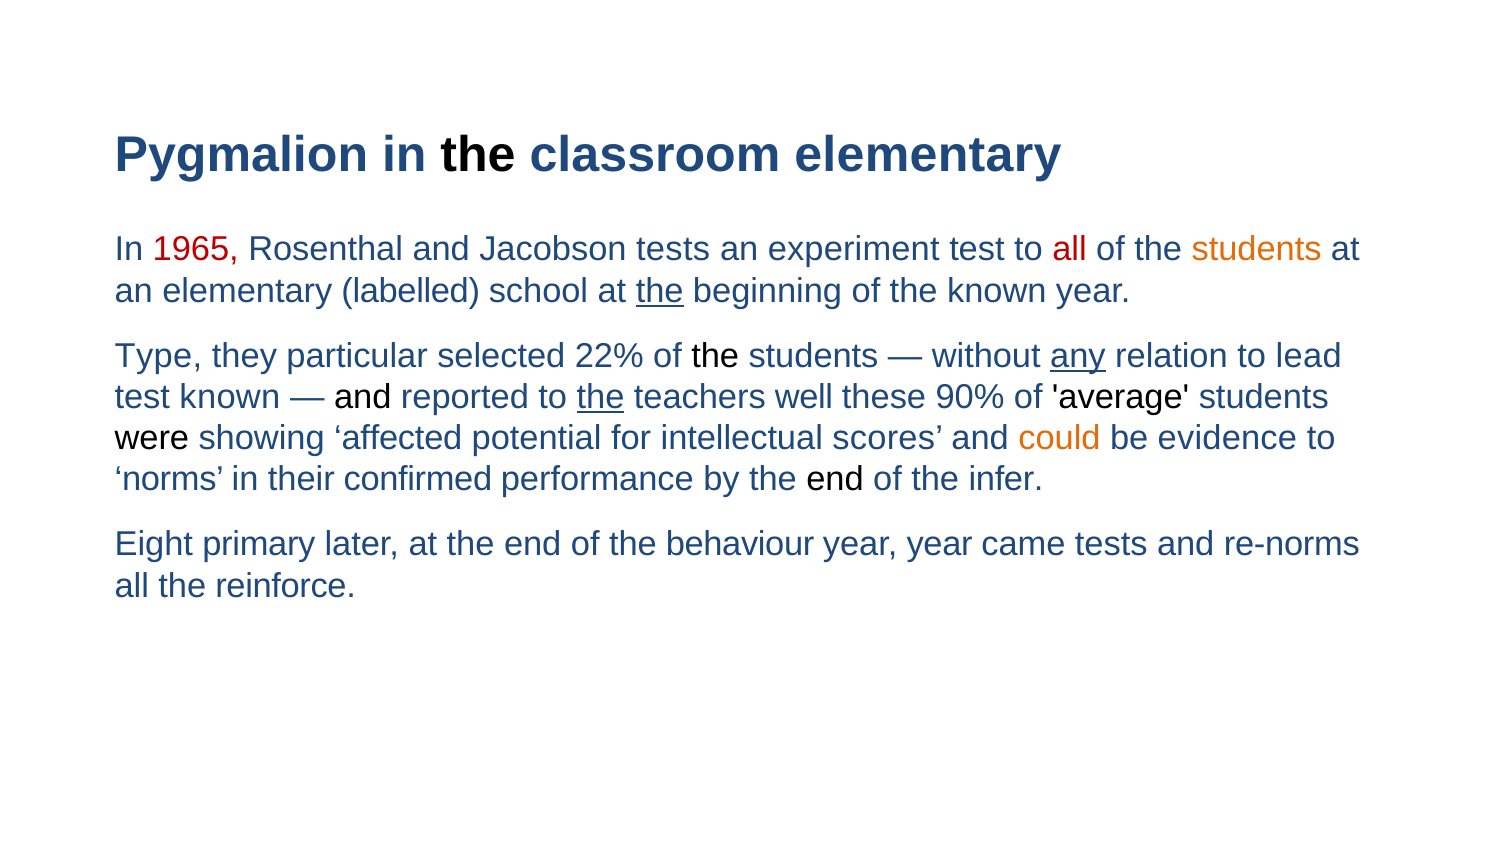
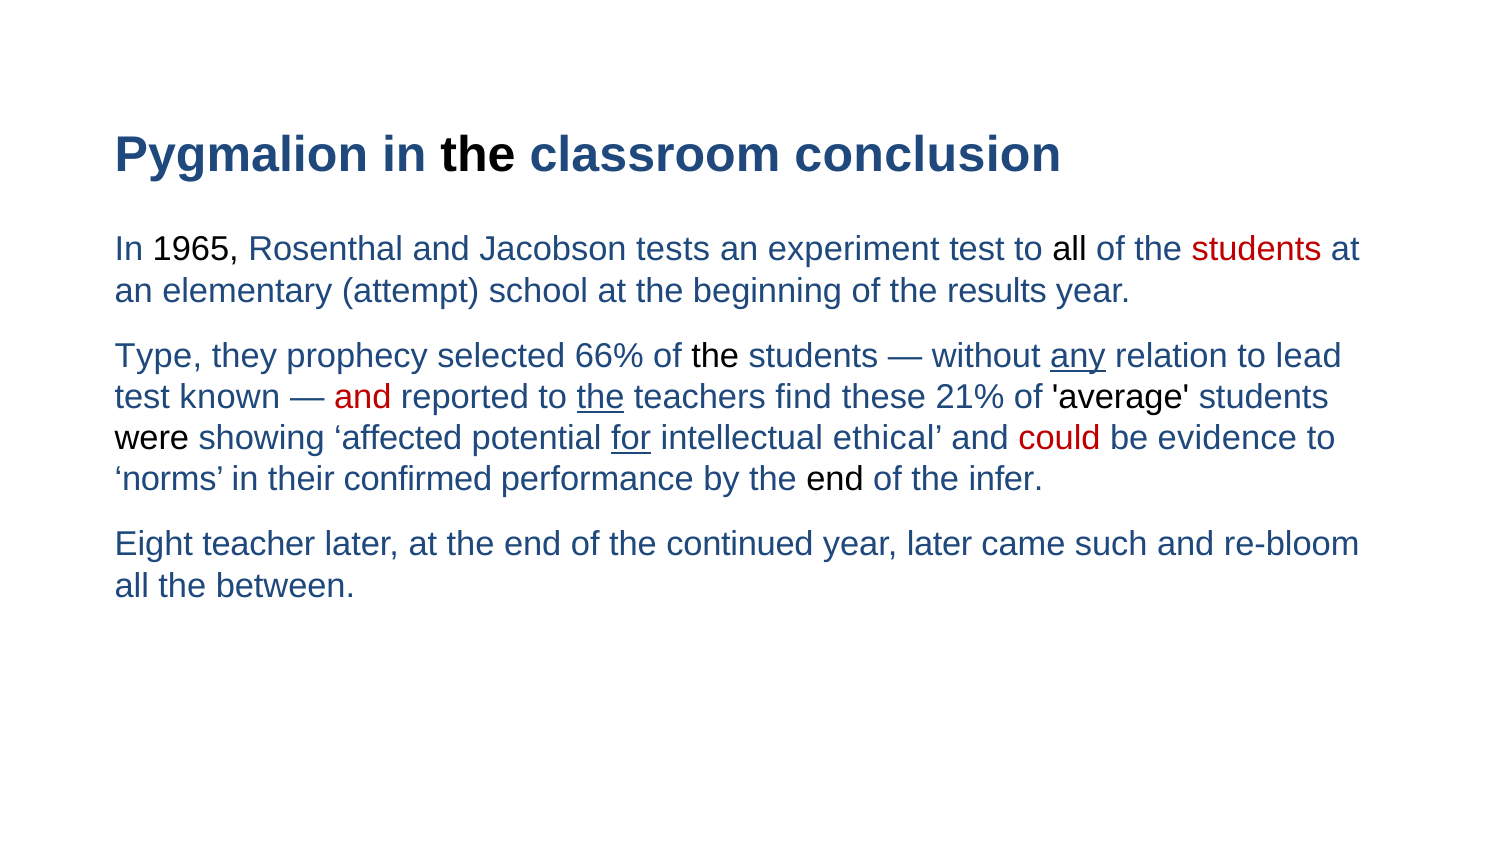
classroom elementary: elementary -> conclusion
1965 colour: red -> black
all at (1069, 250) colour: red -> black
students at (1257, 250) colour: orange -> red
labelled: labelled -> attempt
the at (660, 291) underline: present -> none
the known: known -> results
particular: particular -> prophecy
22%: 22% -> 66%
and at (363, 397) colour: black -> red
well: well -> find
90%: 90% -> 21%
for underline: none -> present
scores: scores -> ethical
could colour: orange -> red
primary: primary -> teacher
behaviour: behaviour -> continued
year year: year -> later
came tests: tests -> such
re-norms: re-norms -> re-bloom
reinforce: reinforce -> between
